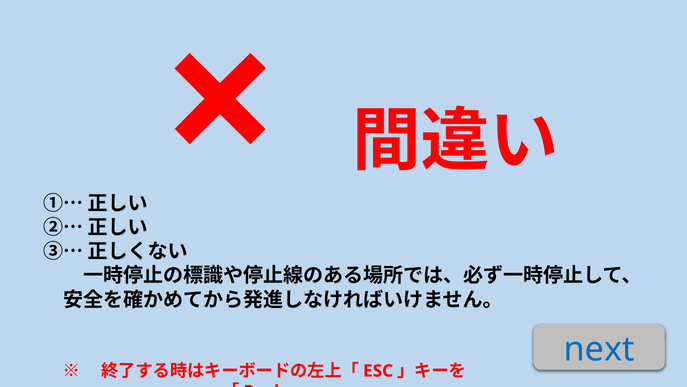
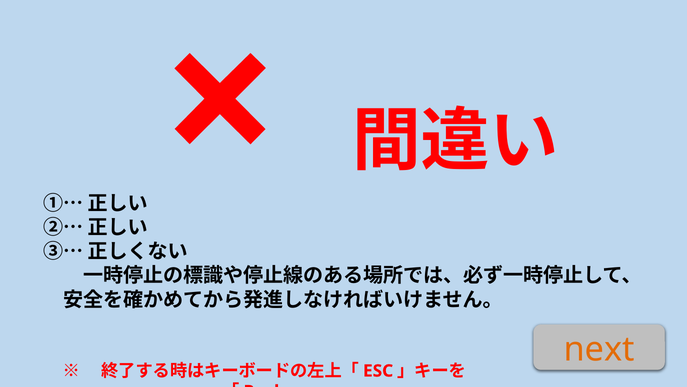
next colour: blue -> orange
